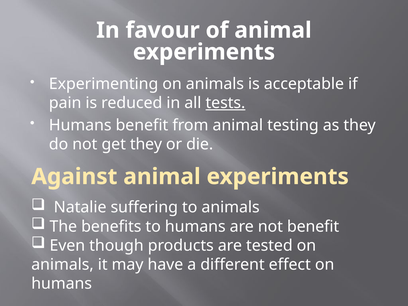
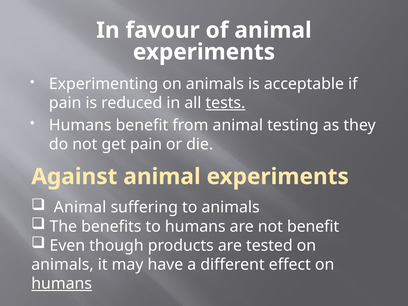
get they: they -> pain
Natalie at (80, 207): Natalie -> Animal
humans at (62, 284) underline: none -> present
